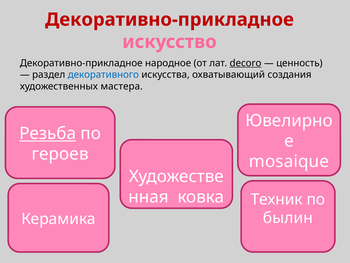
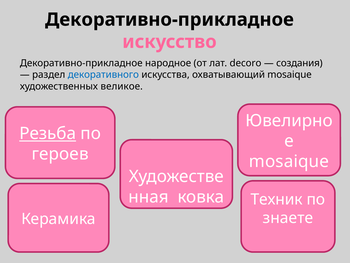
Декоративно-прикладное at (169, 20) colour: red -> black
decoro underline: present -> none
ценность: ценность -> создания
охватывающий создания: создания -> mosaique
мастера: мастера -> великое
былин: былин -> знаете
